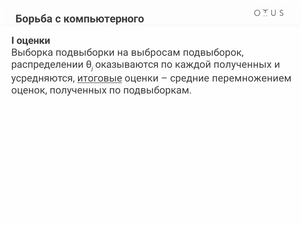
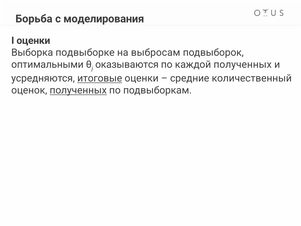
компьютерного: компьютерного -> моделирования
подвыборки: подвыборки -> подвыборке
распределении: распределении -> оптимальными
перемножением: перемножением -> количественный
полученных at (78, 90) underline: none -> present
